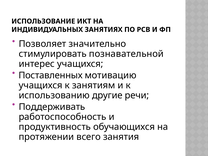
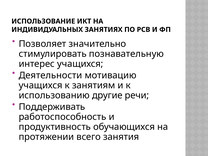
познавательной: познавательной -> познавательную
Поставленных: Поставленных -> Деятельности
